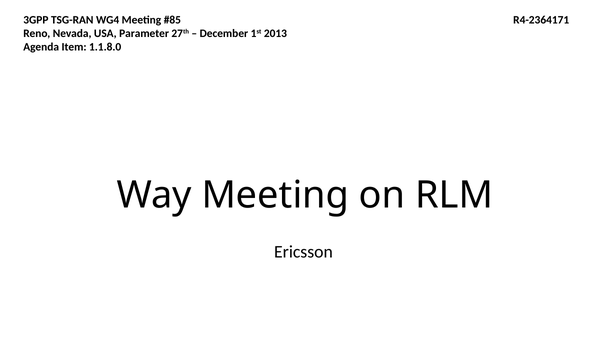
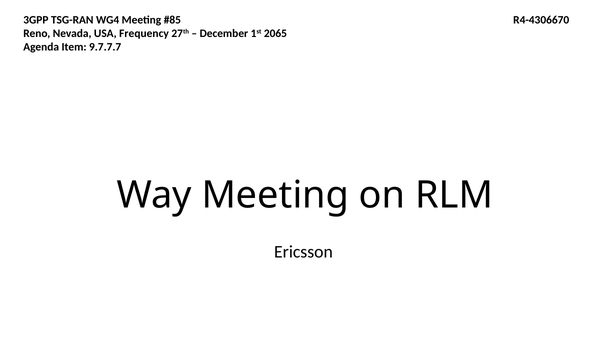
R4-2364171: R4-2364171 -> R4-4306670
Parameter: Parameter -> Frequency
2013: 2013 -> 2065
1.1.8.0: 1.1.8.0 -> 9.7.7.7
